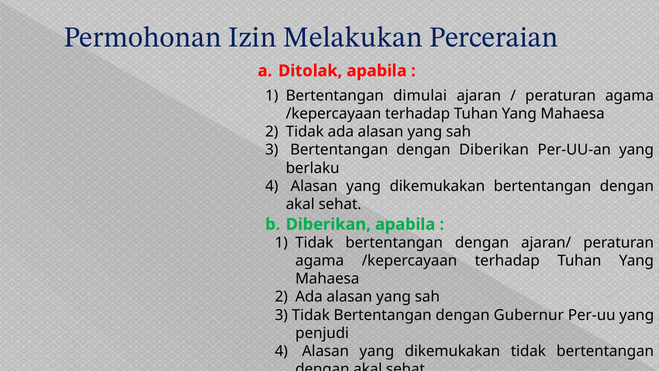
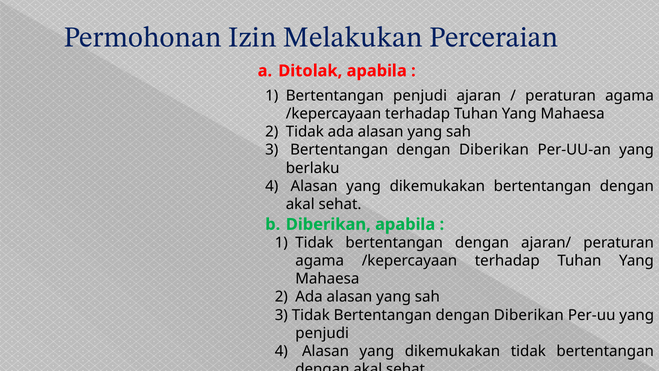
Bertentangan dimulai: dimulai -> penjudi
Tidak Bertentangan dengan Gubernur: Gubernur -> Diberikan
